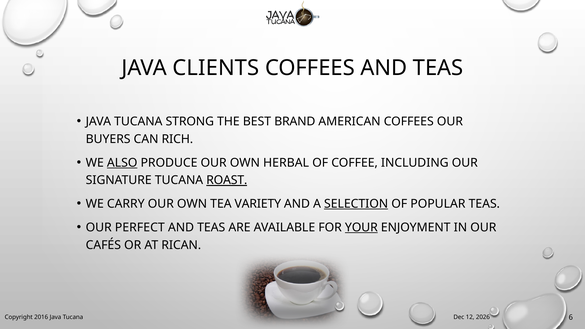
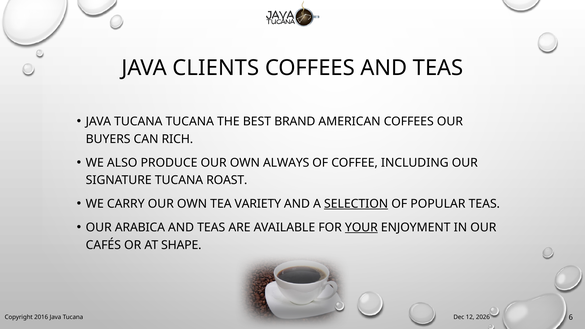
TUCANA STRONG: STRONG -> TUCANA
ALSO underline: present -> none
HERBAL: HERBAL -> ALWAYS
ROAST underline: present -> none
PERFECT: PERFECT -> ARABICA
RICAN: RICAN -> SHAPE
